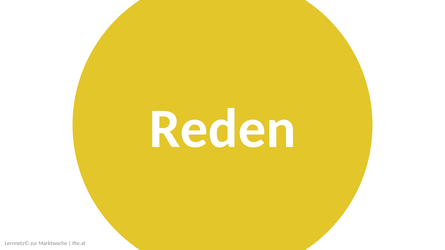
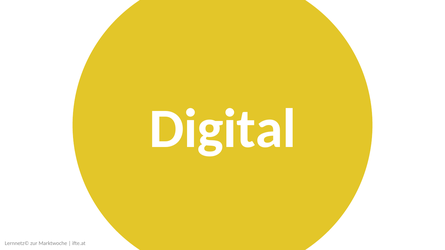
Reden: Reden -> Digital
